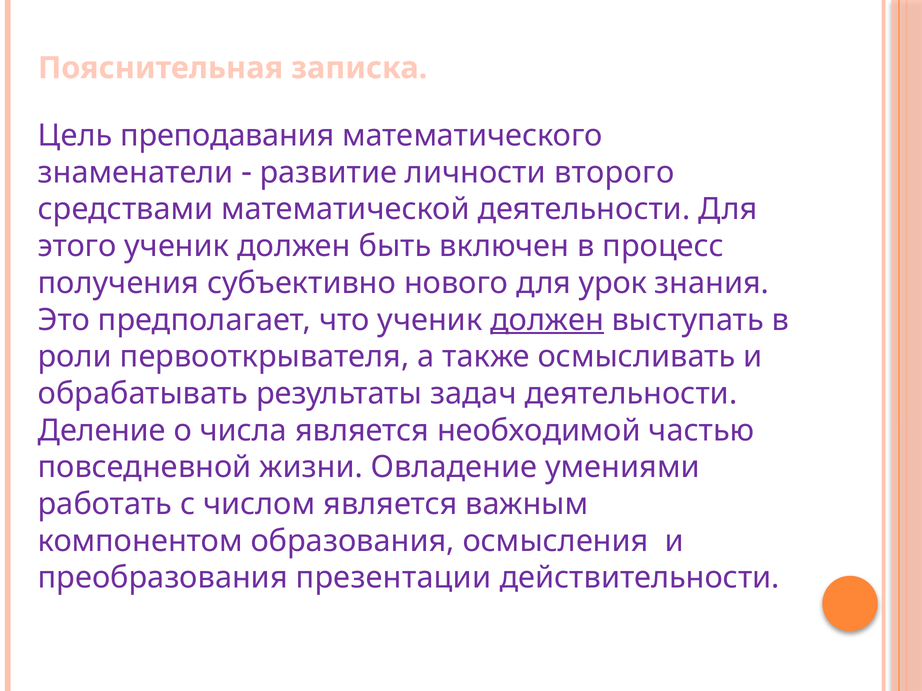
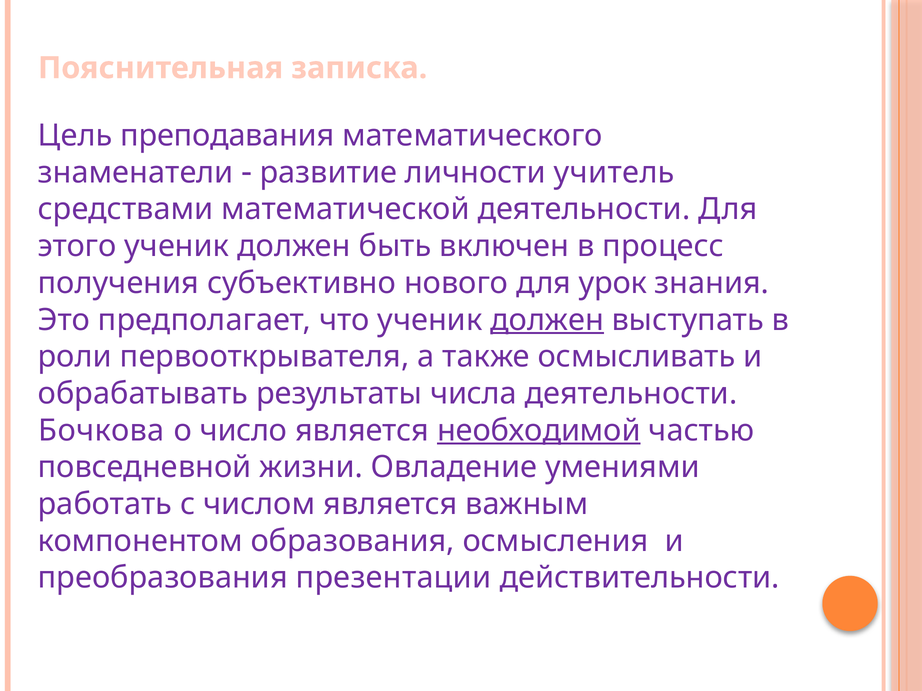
второго: второго -> учитель
задач: задач -> числа
Деление: Деление -> Бочкова
числа: числа -> число
необходимой underline: none -> present
